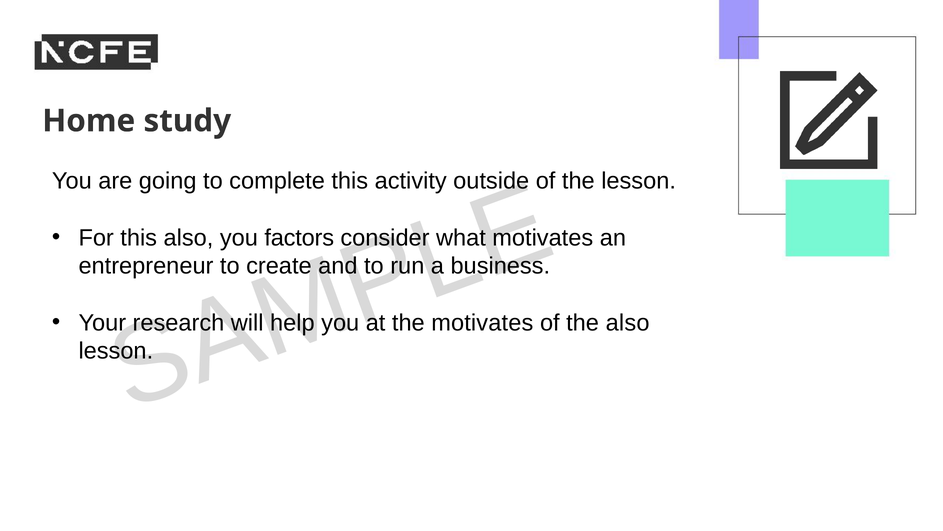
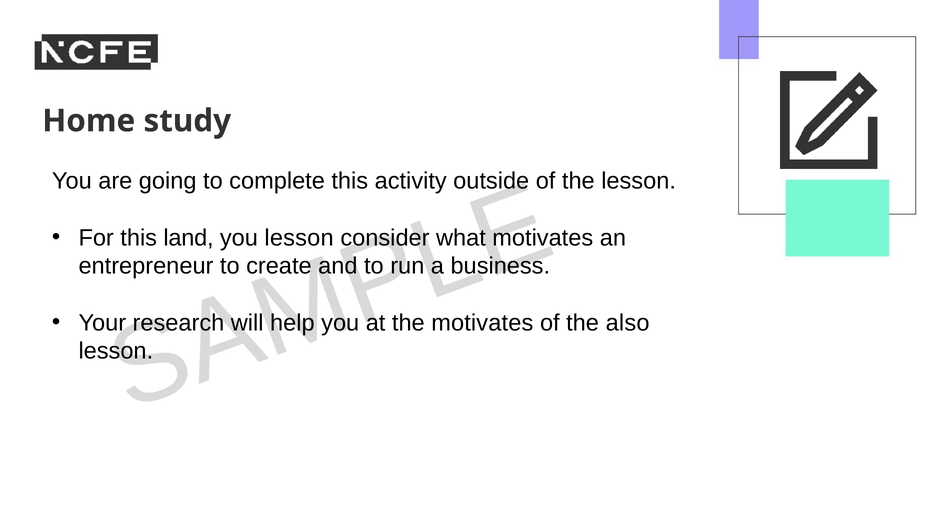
this also: also -> land
you factors: factors -> lesson
